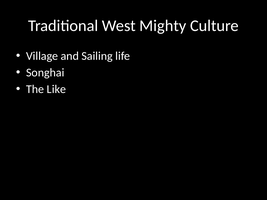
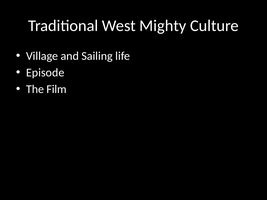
Songhai: Songhai -> Episode
Like: Like -> Film
